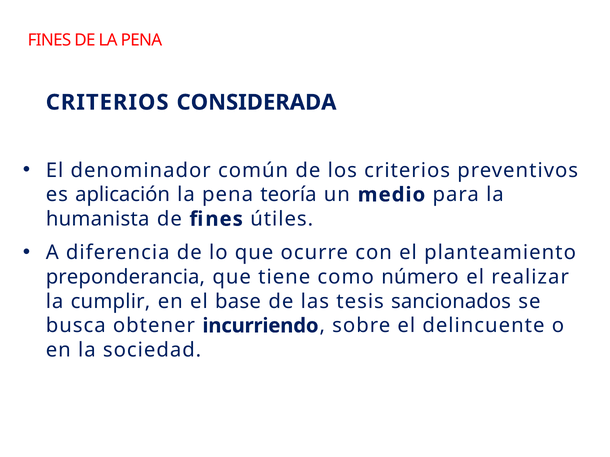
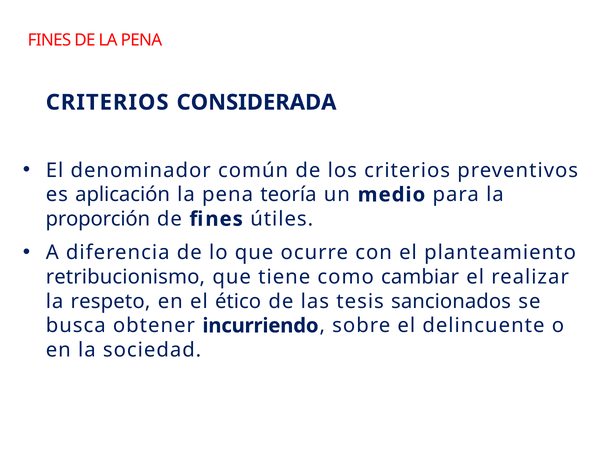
humanista: humanista -> proporción
preponderancia: preponderancia -> retribucionismo
número: número -> cambiar
cumplir: cumplir -> respeto
base: base -> ético
